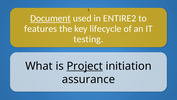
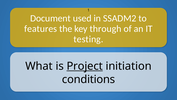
Document underline: present -> none
ENTIRE2: ENTIRE2 -> SSADM2
lifecycle: lifecycle -> through
assurance: assurance -> conditions
